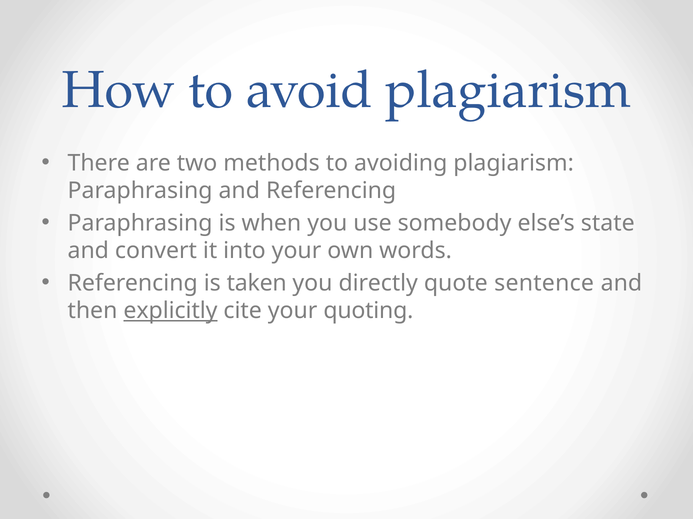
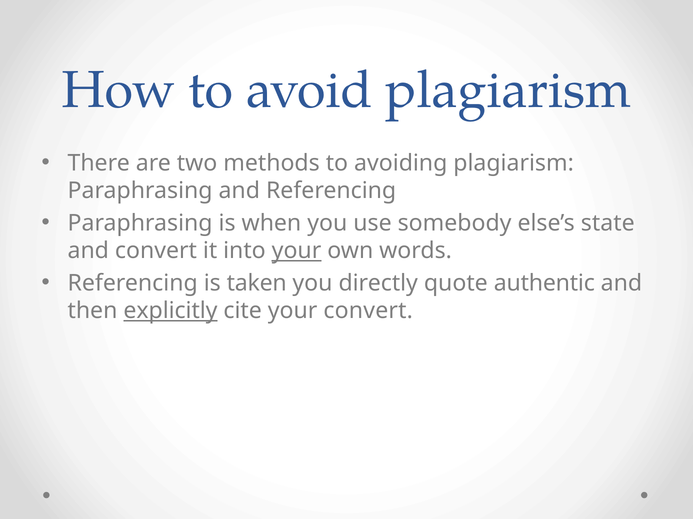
your at (297, 251) underline: none -> present
sentence: sentence -> authentic
your quoting: quoting -> convert
